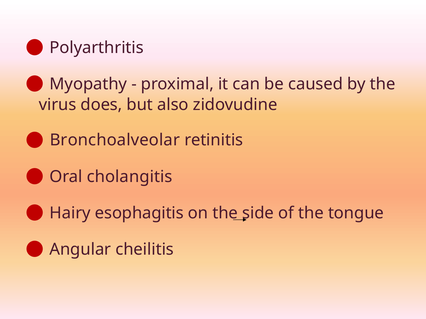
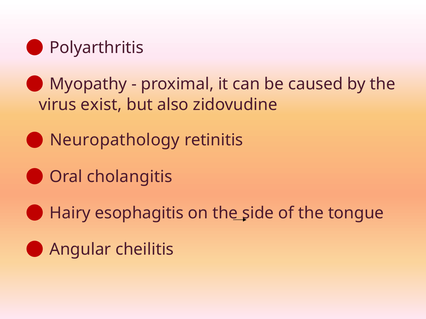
does: does -> exist
Bronchoalveolar: Bronchoalveolar -> Neuropathology
